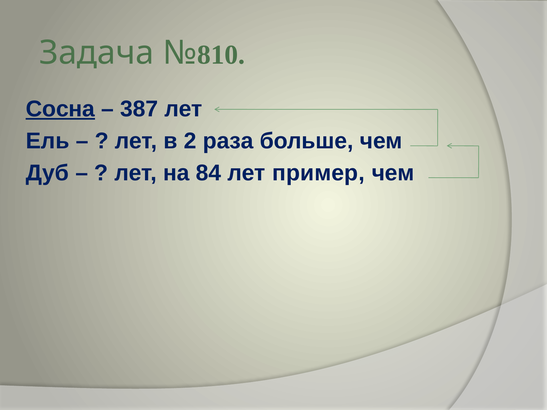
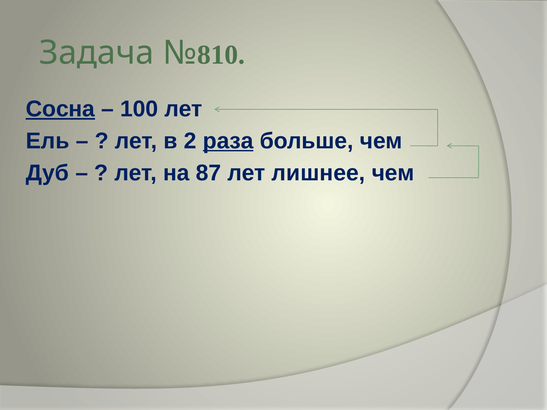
387: 387 -> 100
раза underline: none -> present
84: 84 -> 87
пример: пример -> лишнее
